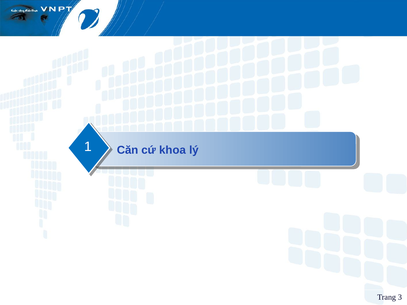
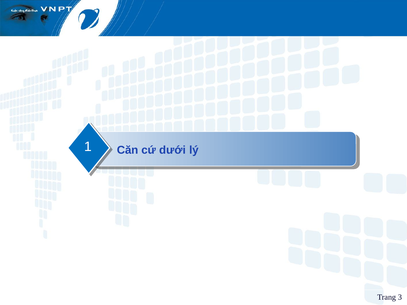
khoa: khoa -> dưới
